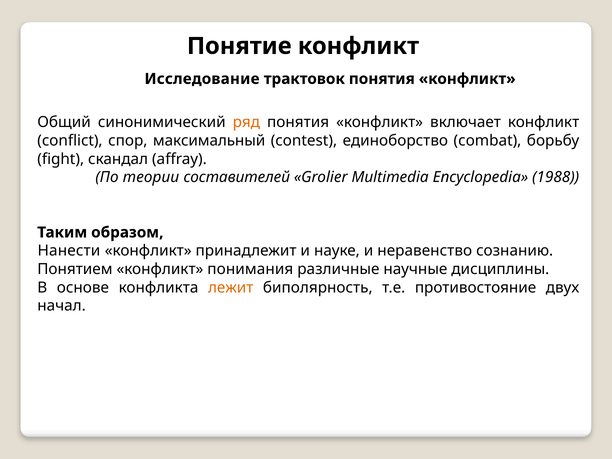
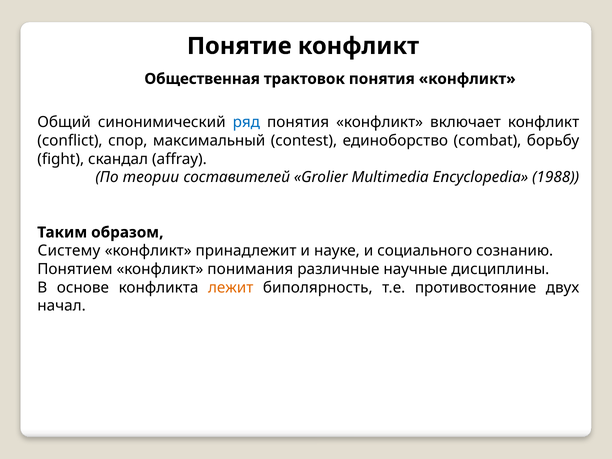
Исследование: Исследование -> Общественная
ряд colour: orange -> blue
Нанести: Нанести -> Систему
неравенство: неравенство -> социального
